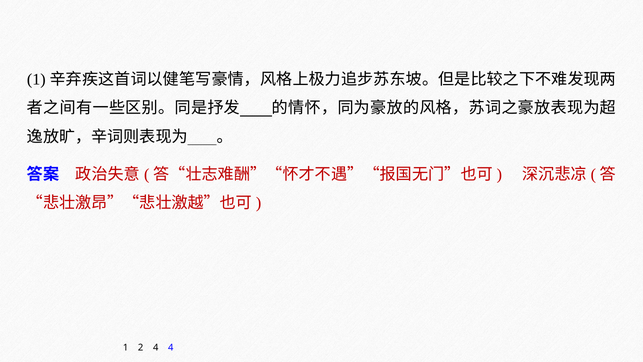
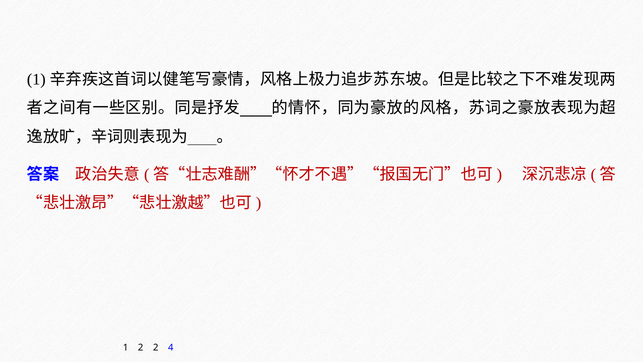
2 4: 4 -> 2
